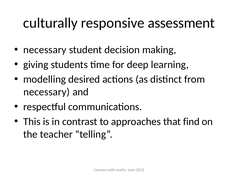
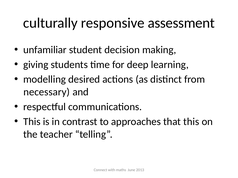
necessary at (45, 50): necessary -> unfamiliar
that find: find -> this
